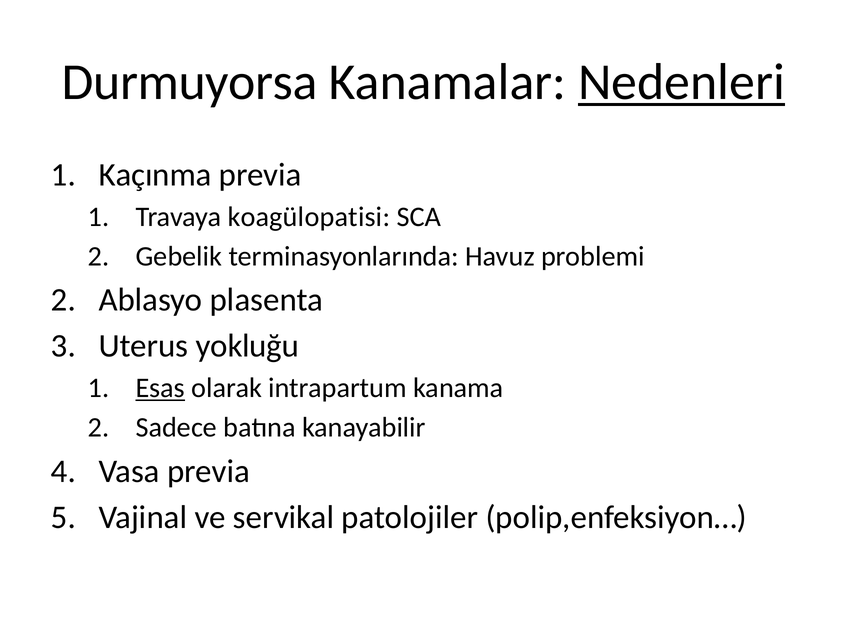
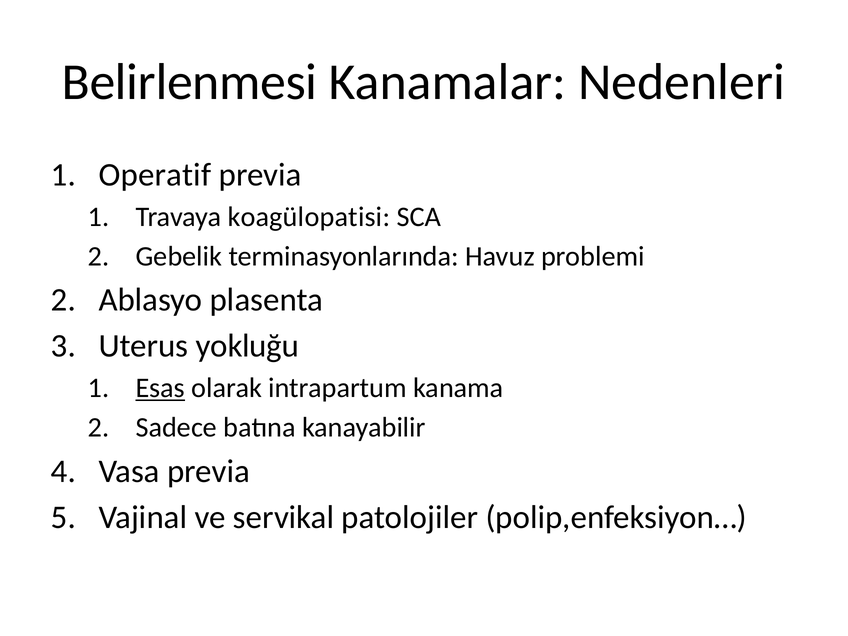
Durmuyorsa: Durmuyorsa -> Belirlenmesi
Nedenleri underline: present -> none
Kaçınma: Kaçınma -> Operatif
